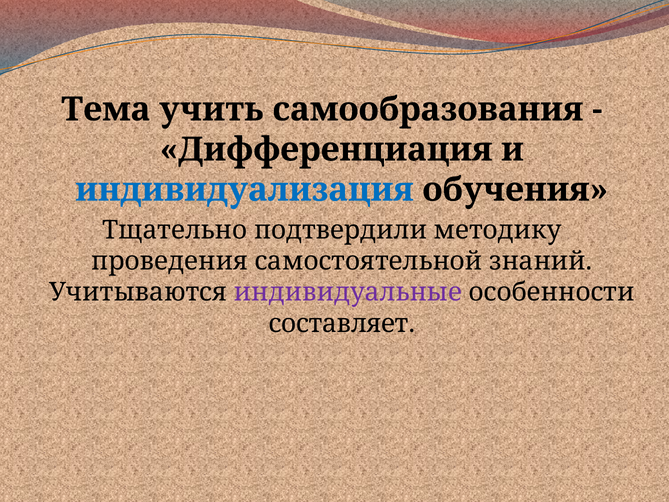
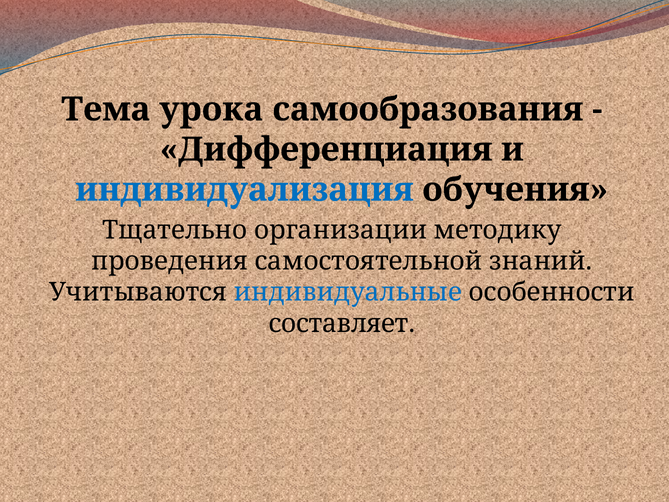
учить: учить -> урока
подтвердили: подтвердили -> организации
индивидуальные colour: purple -> blue
